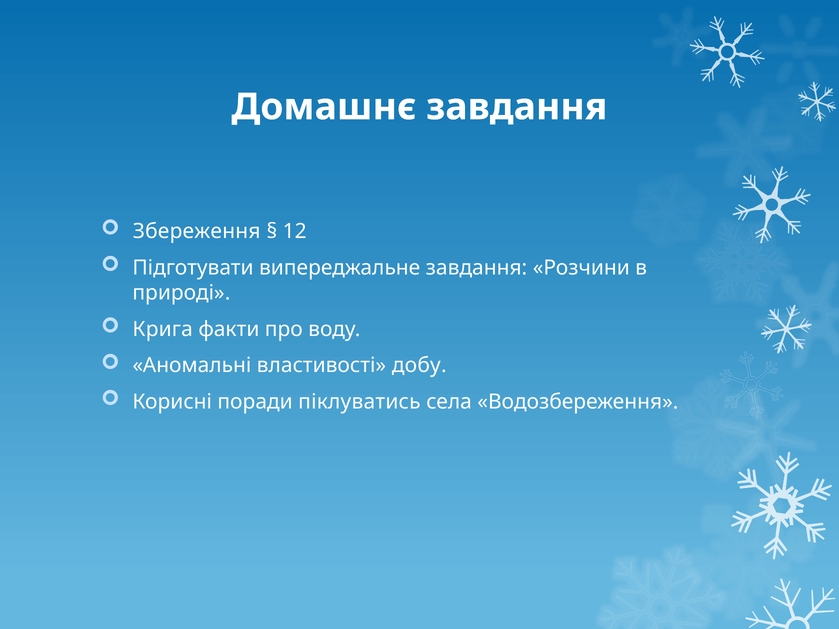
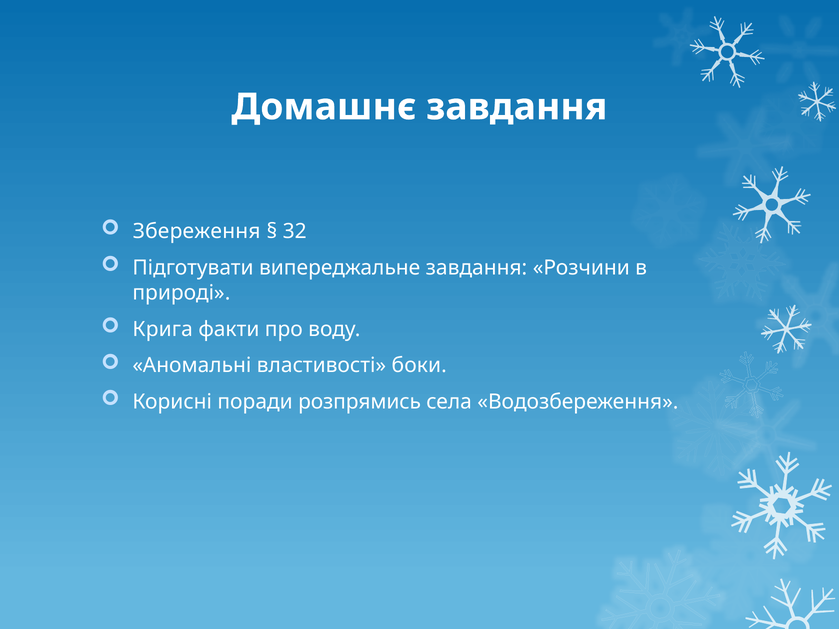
12: 12 -> 32
добу: добу -> боки
піклуватись: піклуватись -> розпрямись
